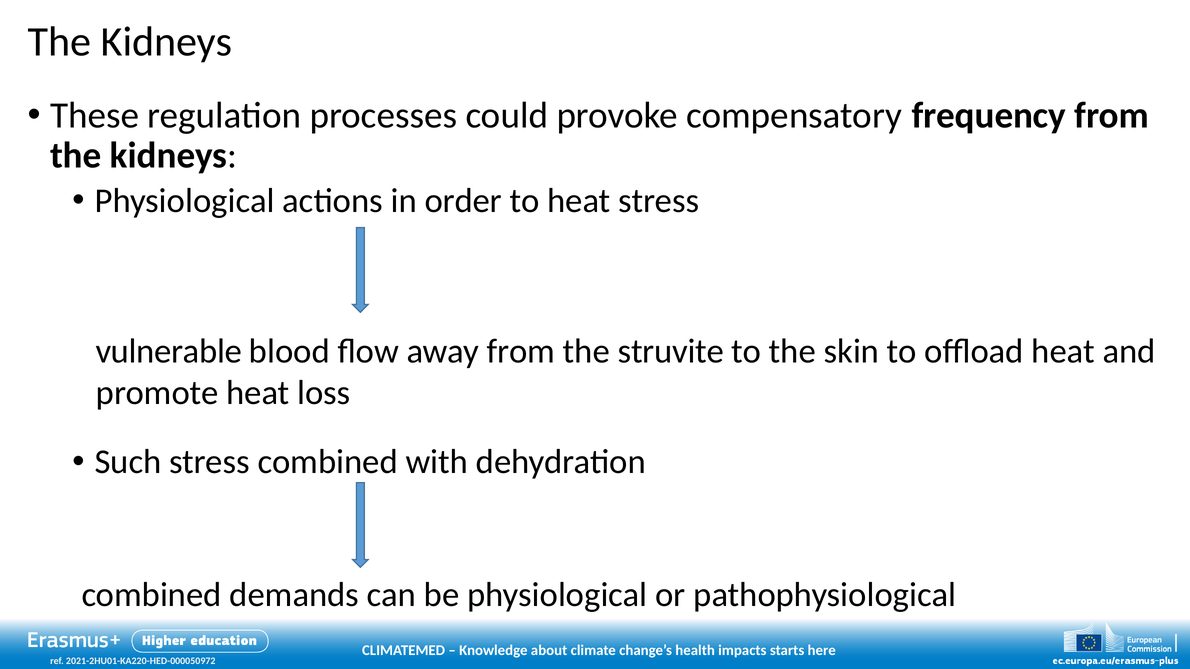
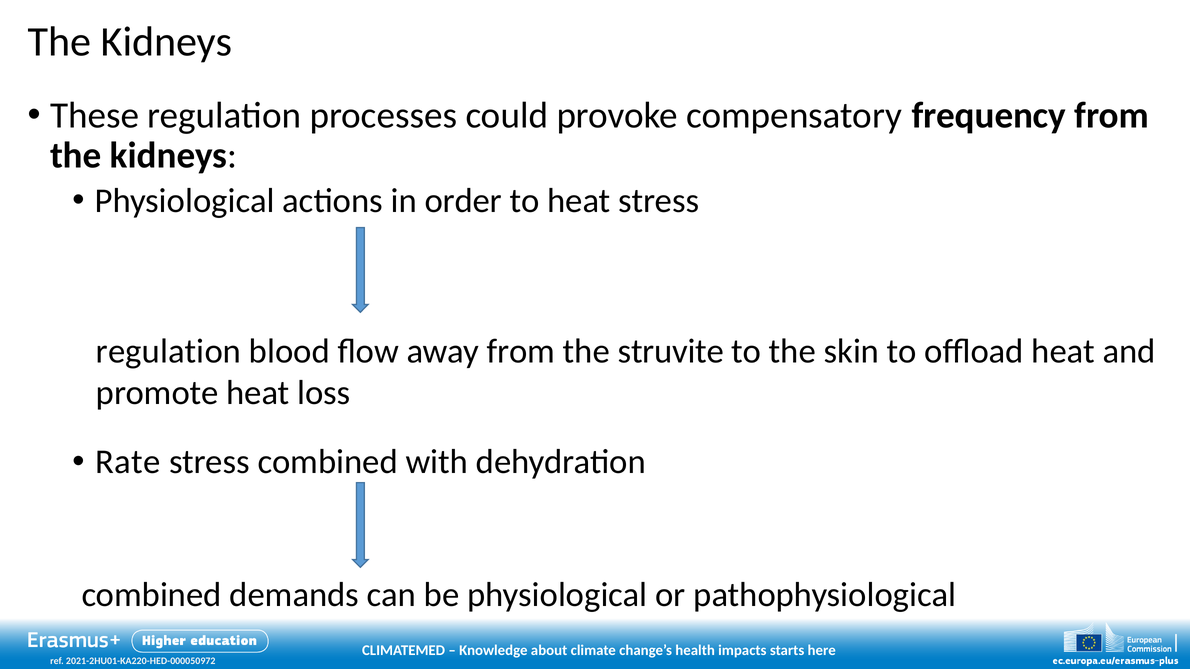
vulnerable at (169, 351): vulnerable -> regulation
Such: Such -> Rate
